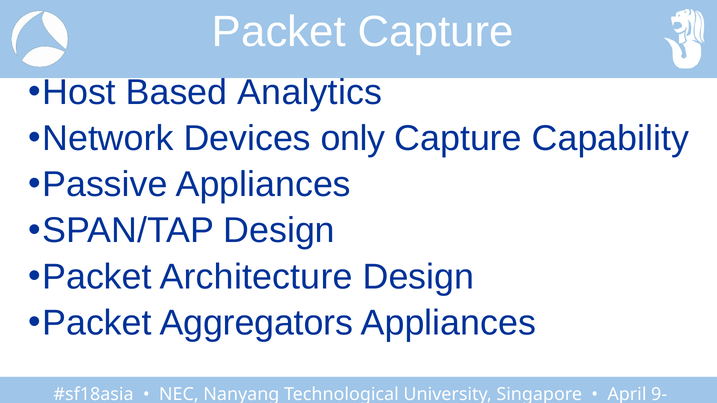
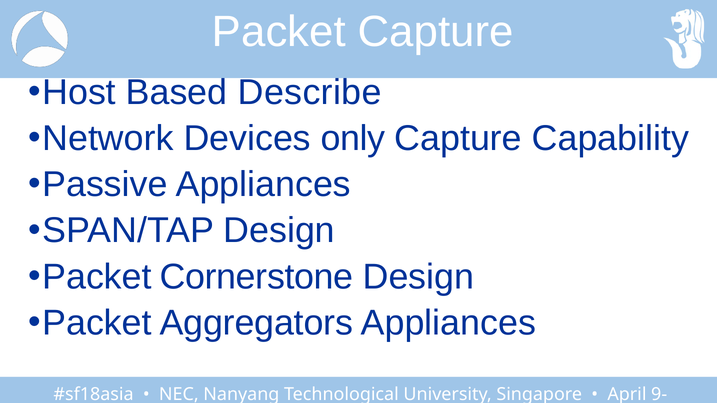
Analytics: Analytics -> Describe
Architecture: Architecture -> Cornerstone
